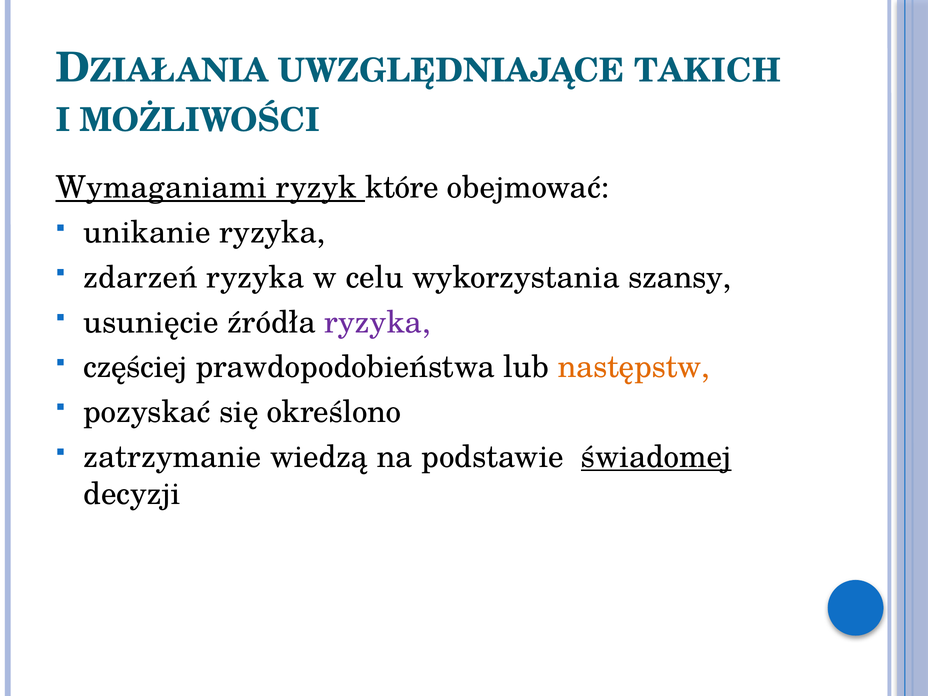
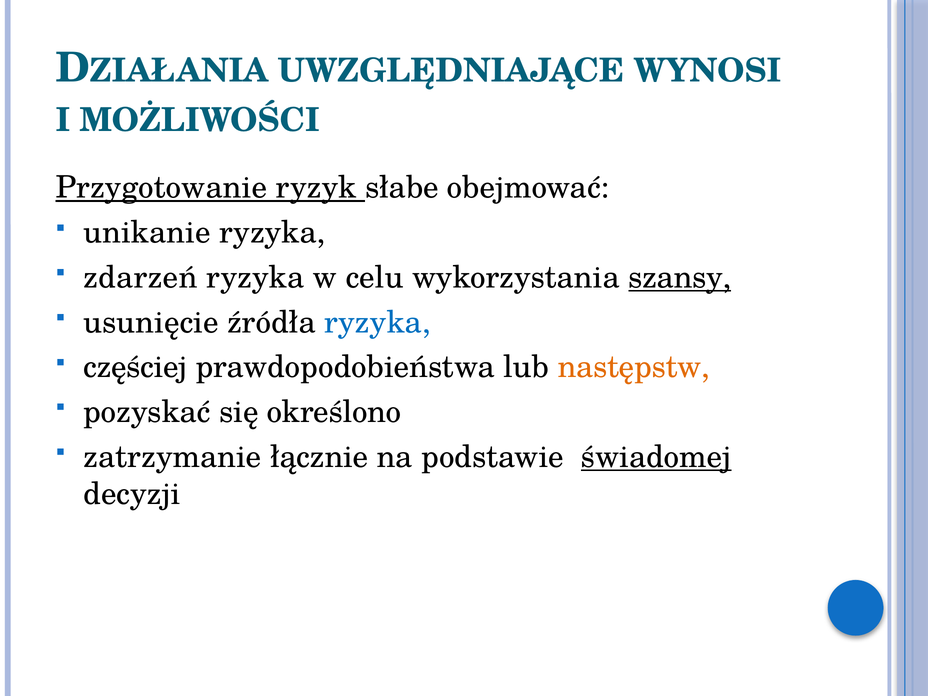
TAKICH: TAKICH -> WYNOSI
Wymaganiami: Wymaganiami -> Przygotowanie
które: które -> słabe
szansy underline: none -> present
ryzyka at (378, 322) colour: purple -> blue
wiedzą: wiedzą -> łącznie
